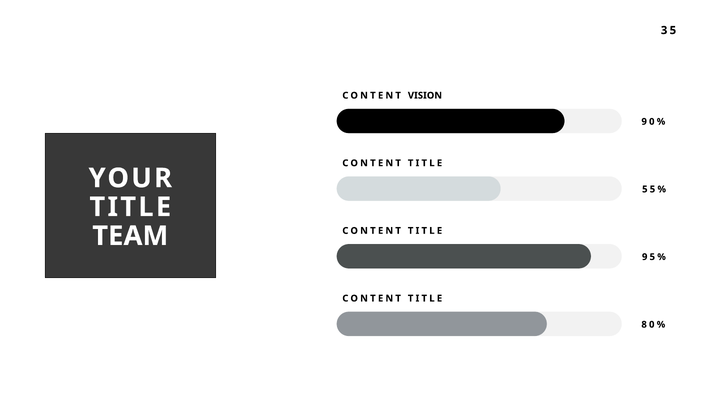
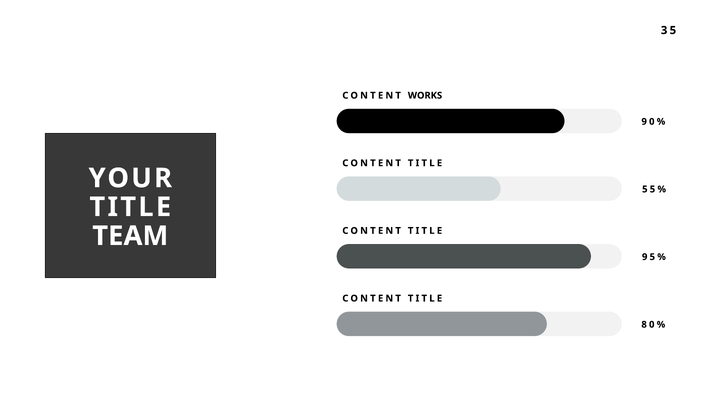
VISION: VISION -> WORKS
